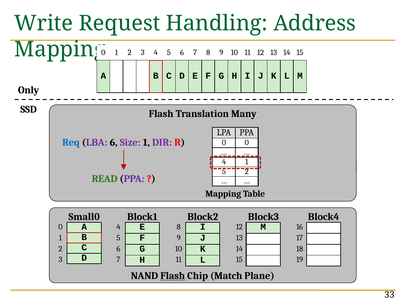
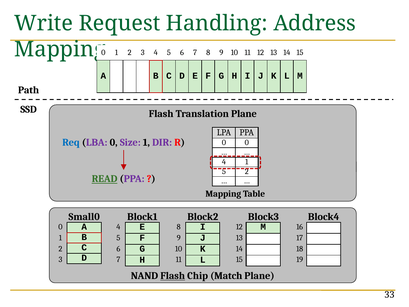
Only: Only -> Path
Translation Many: Many -> Plane
LBA 6: 6 -> 0
READ underline: none -> present
